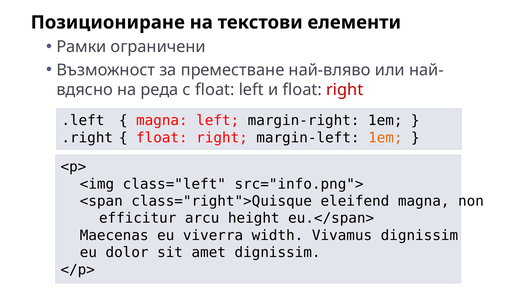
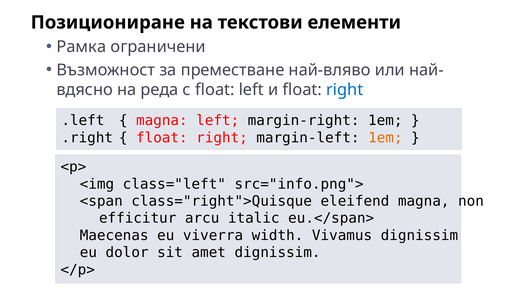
Рамки: Рамки -> Рамка
right at (345, 90) colour: red -> blue
height: height -> italic
